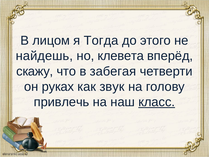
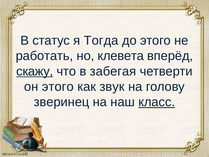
лицом: лицом -> статус
найдешь: найдешь -> работать
скажу underline: none -> present
он руках: руках -> этого
привлечь: привлечь -> зверинец
